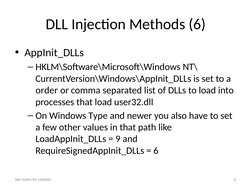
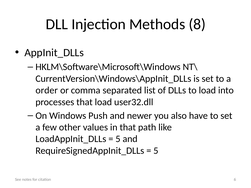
Methods 6: 6 -> 8
Type: Type -> Push
9 at (118, 139): 9 -> 5
6 at (156, 151): 6 -> 5
